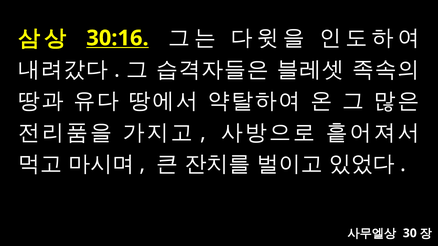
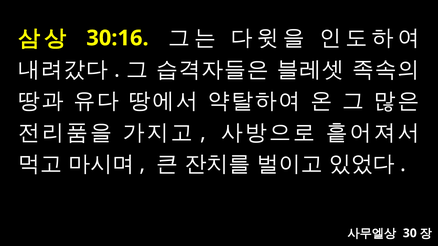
30:16 underline: present -> none
